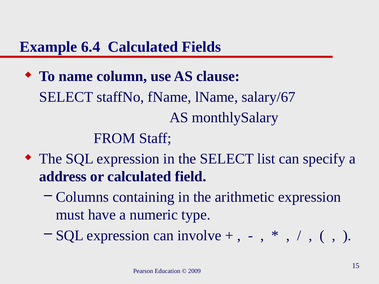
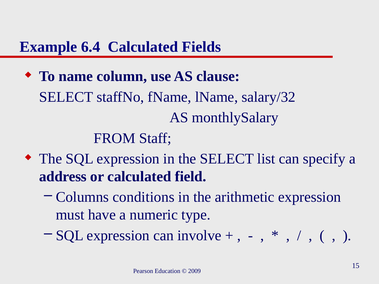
salary/67: salary/67 -> salary/32
containing: containing -> conditions
